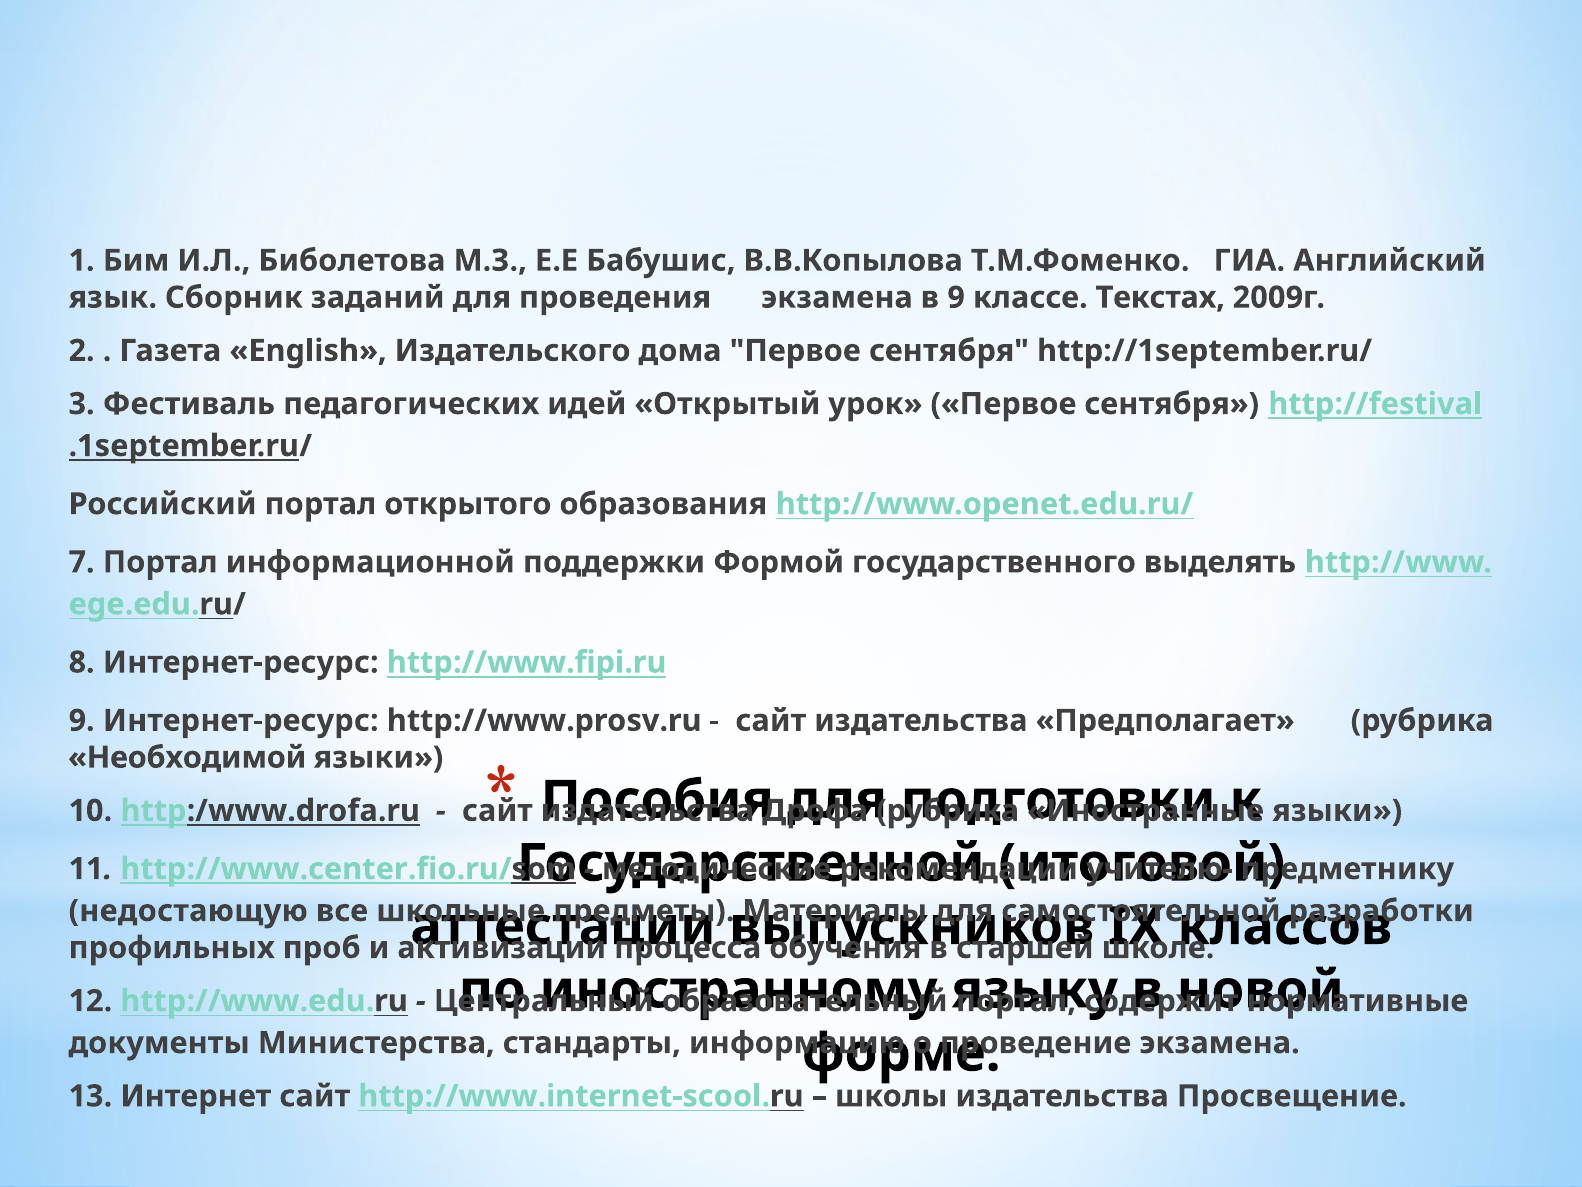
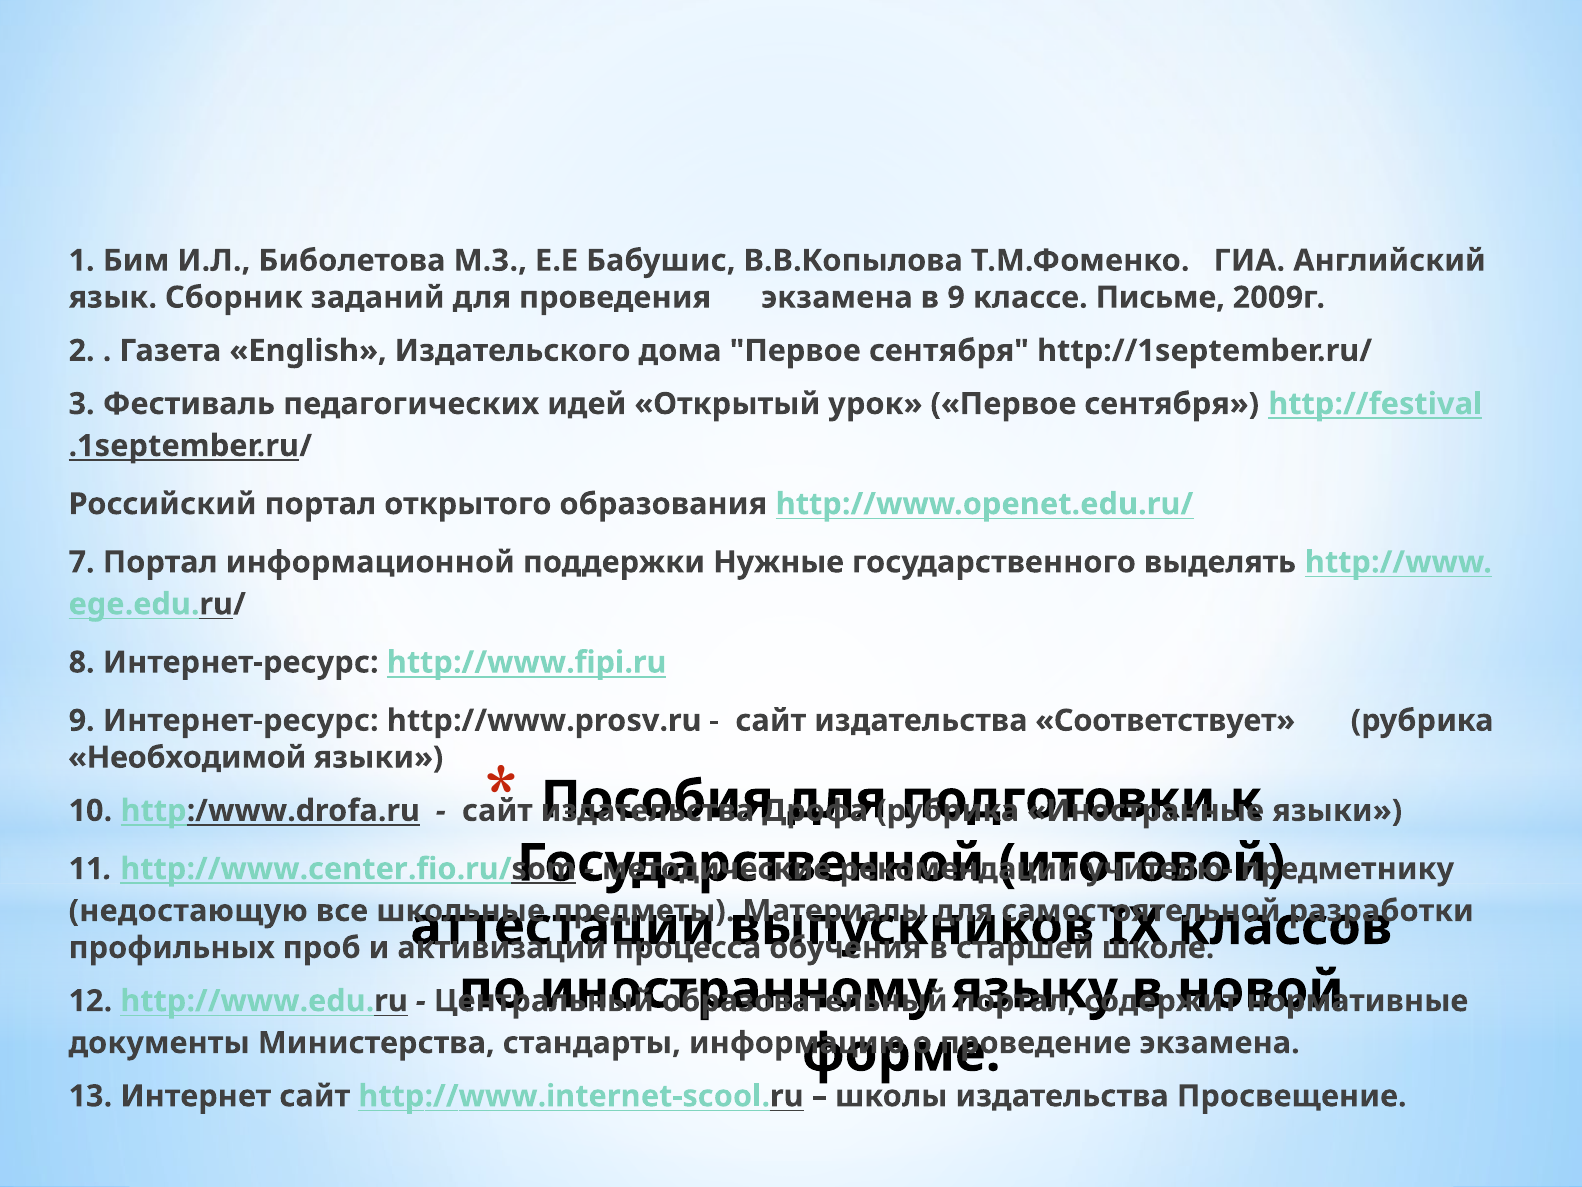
Текстах: Текстах -> Письме
Формой: Формой -> Нужные
Предполагает: Предполагает -> Соответствует
